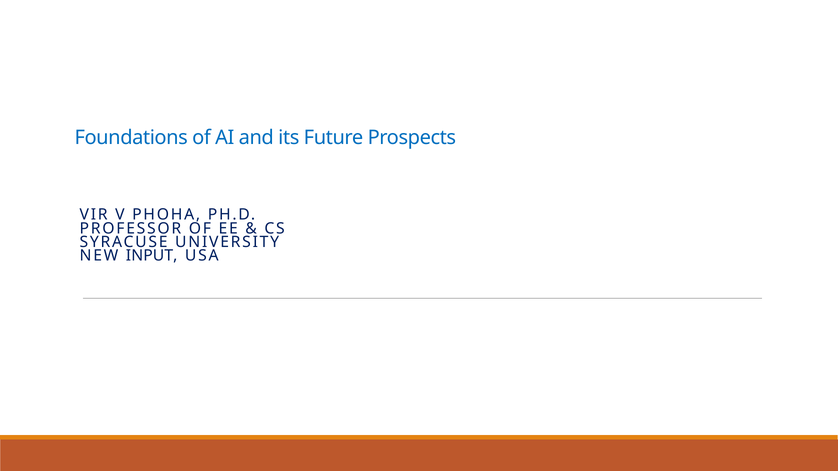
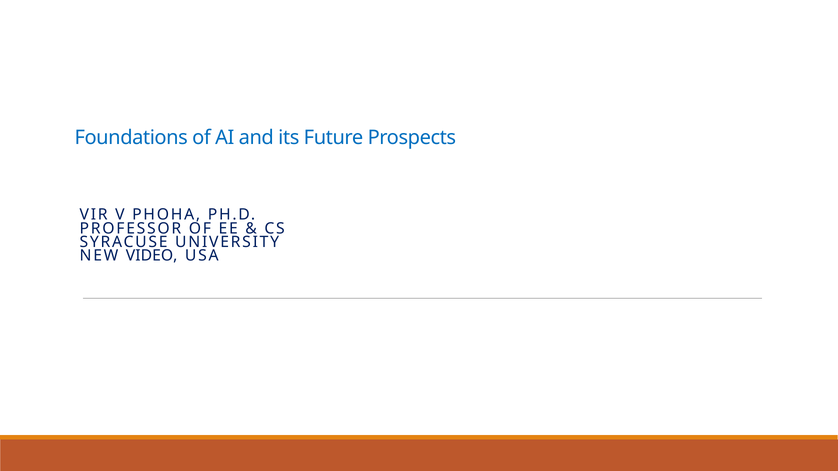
INPUT: INPUT -> VIDEO
